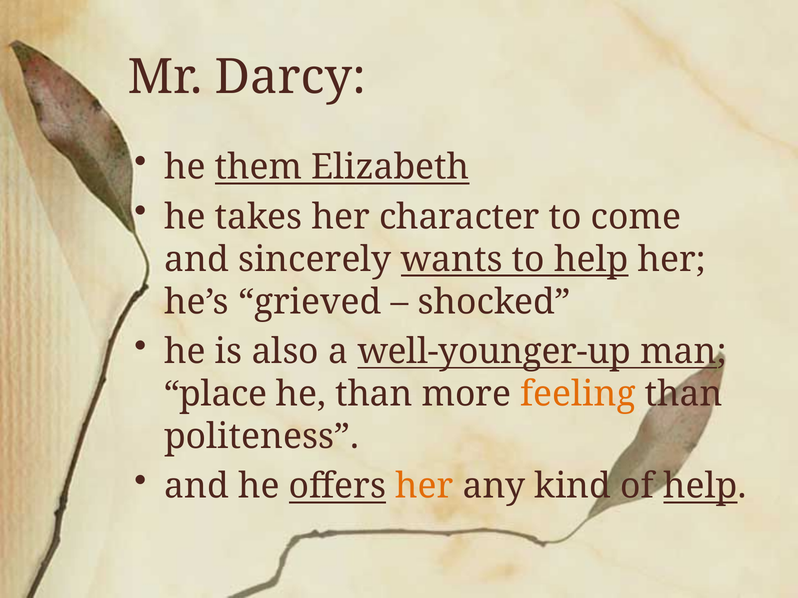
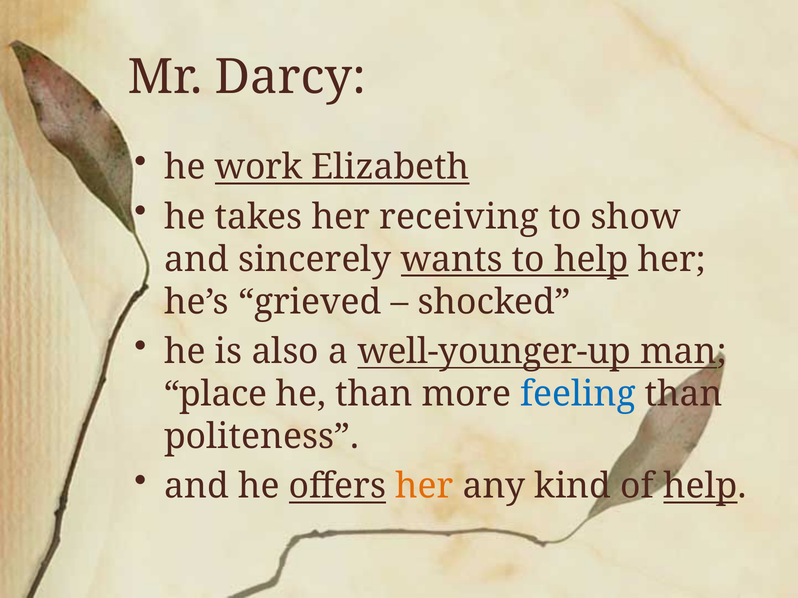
them: them -> work
character: character -> receiving
come: come -> show
feeling colour: orange -> blue
